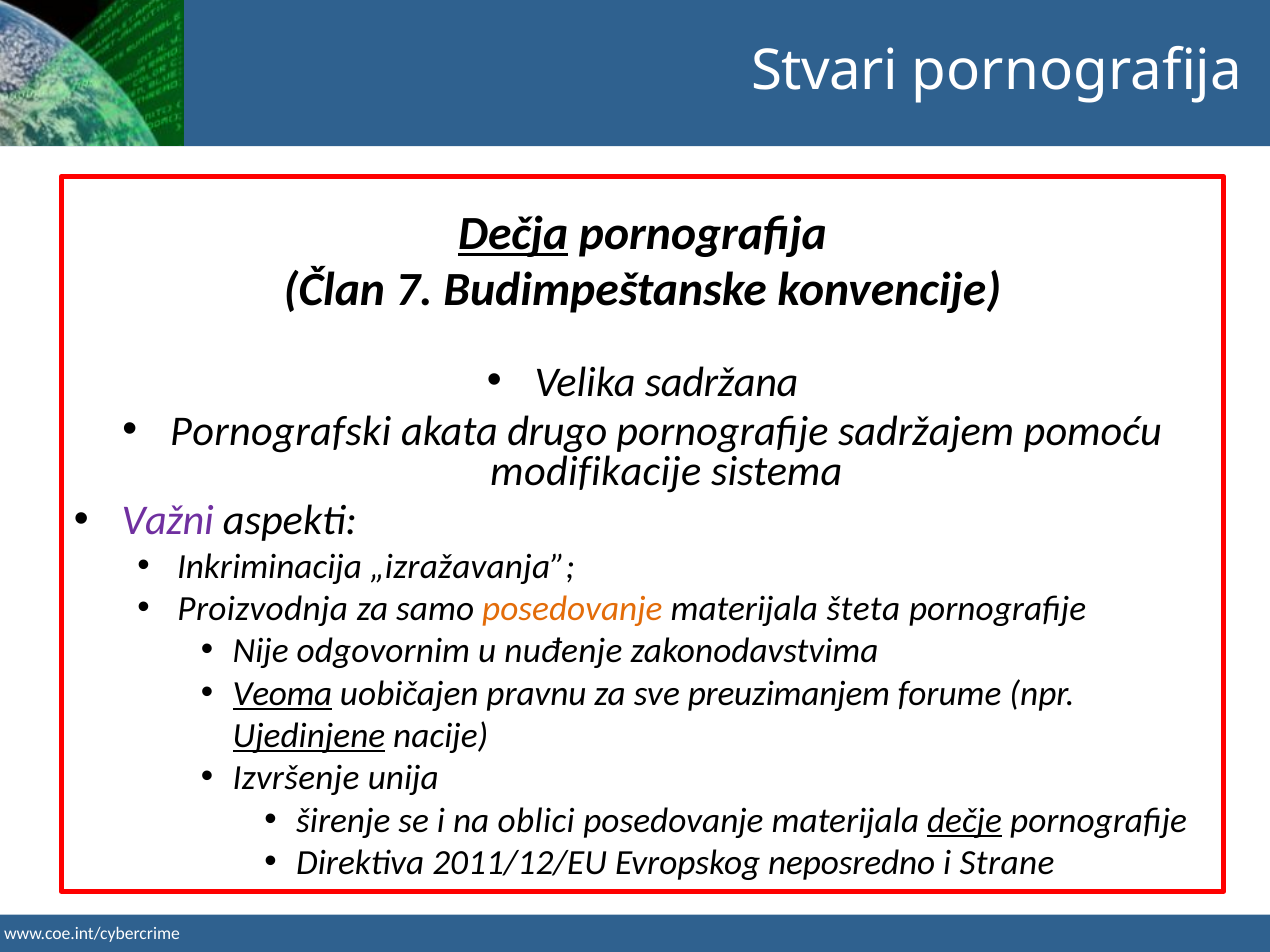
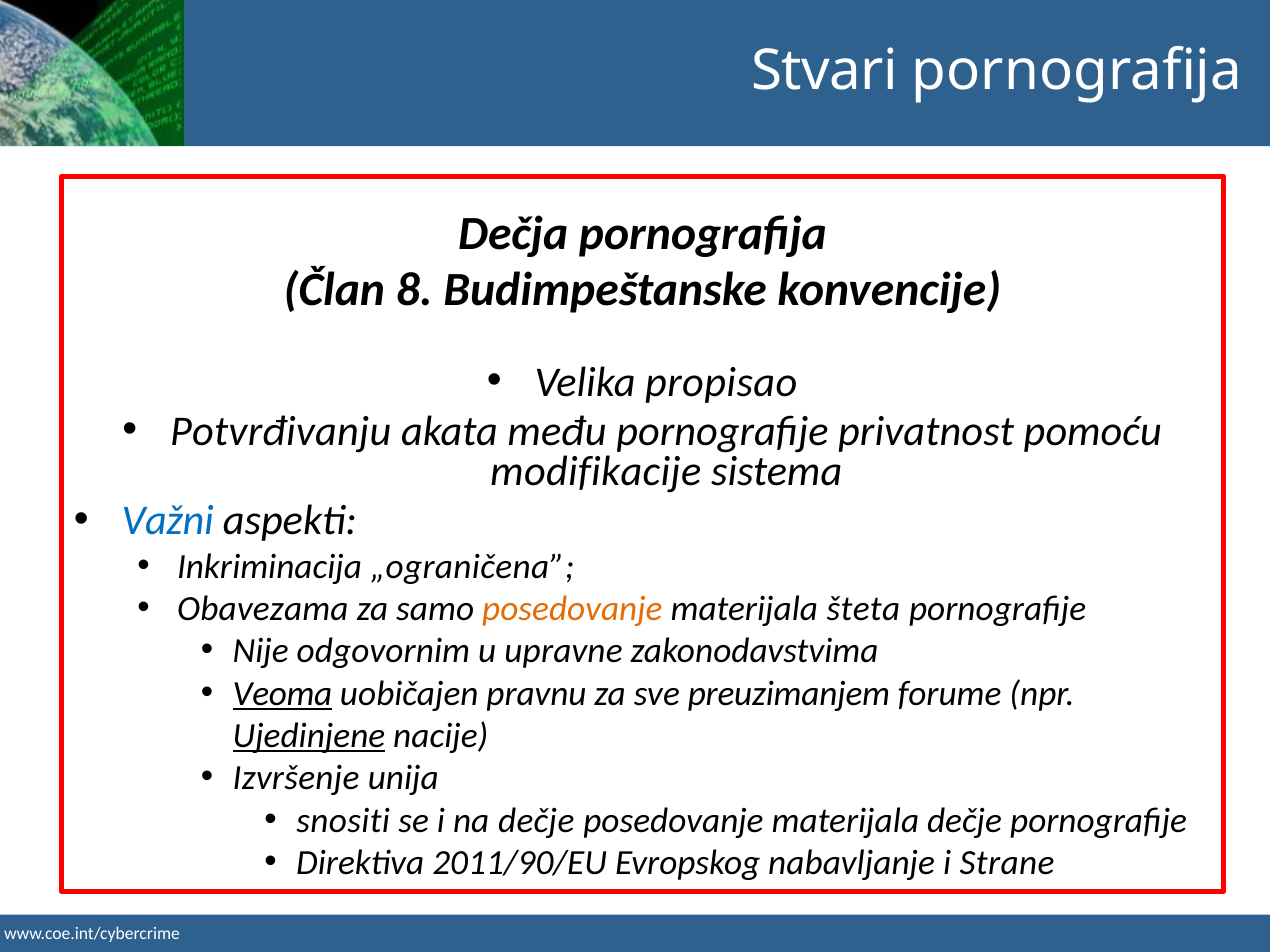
Dečja underline: present -> none
7: 7 -> 8
sadržana: sadržana -> propisao
Pornografski: Pornografski -> Potvrđivanju
drugo: drugo -> među
sadržajem: sadržajem -> privatnost
Važni colour: purple -> blue
„izražavanja: „izražavanja -> „ograničena
Proizvodnja: Proizvodnja -> Obavezama
nuđenje: nuđenje -> upravne
širenje: širenje -> snositi
na oblici: oblici -> dečje
dečje at (965, 821) underline: present -> none
2011/12/EU: 2011/12/EU -> 2011/90/EU
neposredno: neposredno -> nabavljanje
